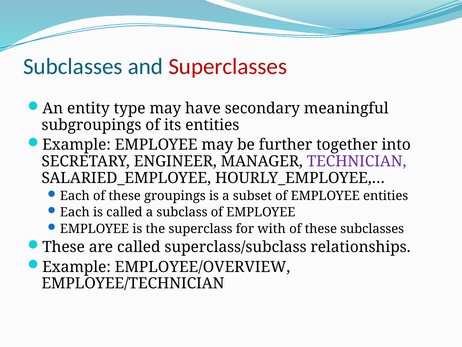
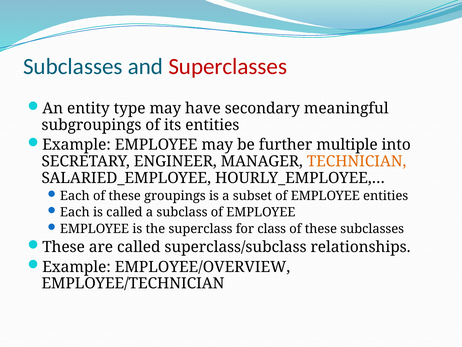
together: together -> multiple
TECHNICIAN colour: purple -> orange
with: with -> class
